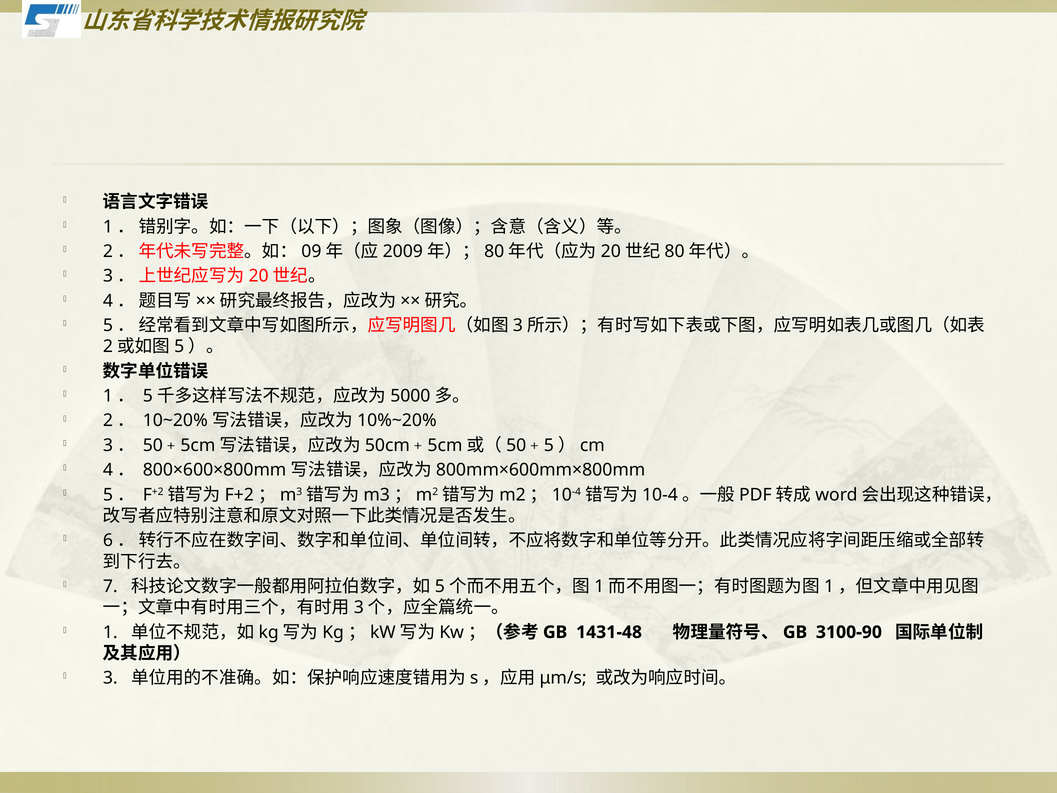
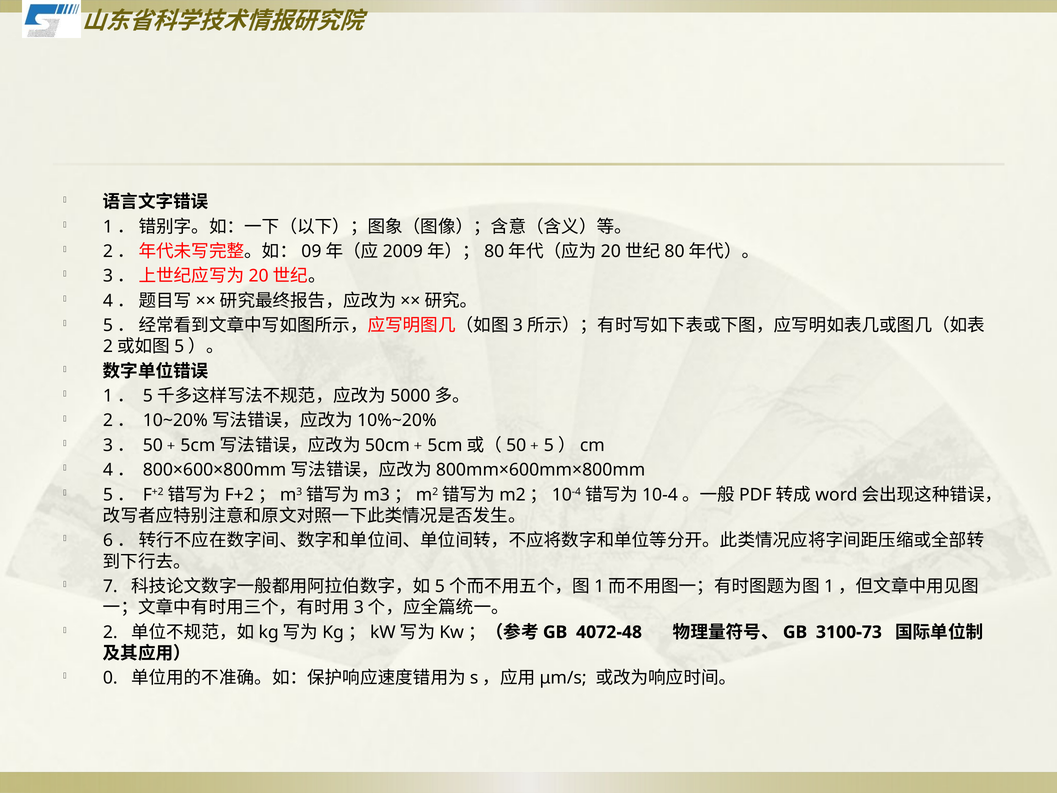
1: 1 -> 2
1431-48: 1431-48 -> 4072-48
3100-90: 3100-90 -> 3100-73
3: 3 -> 0
